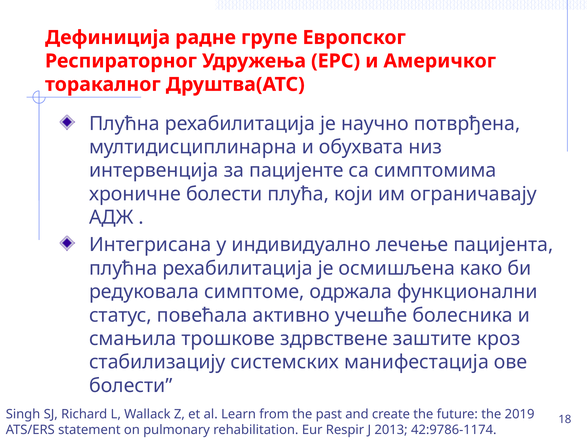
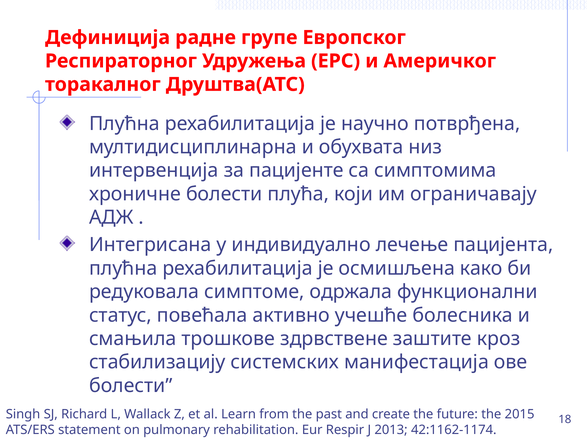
2019: 2019 -> 2015
42:9786-1174: 42:9786-1174 -> 42:1162-1174
